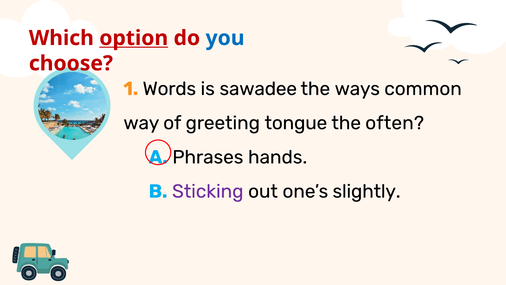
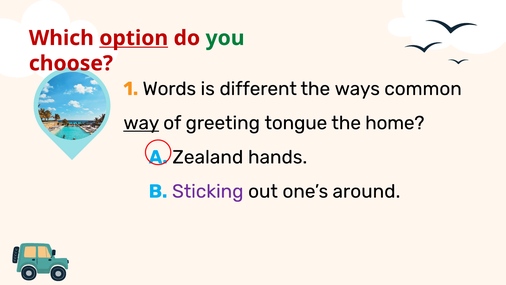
you colour: blue -> green
sawadee: sawadee -> different
way underline: none -> present
often: often -> home
Phrases: Phrases -> Zealand
slightly: slightly -> around
